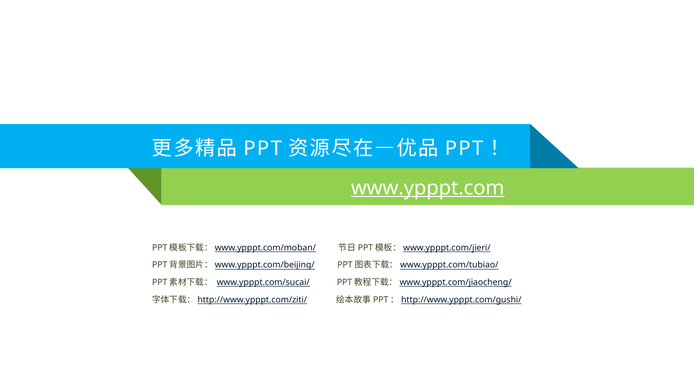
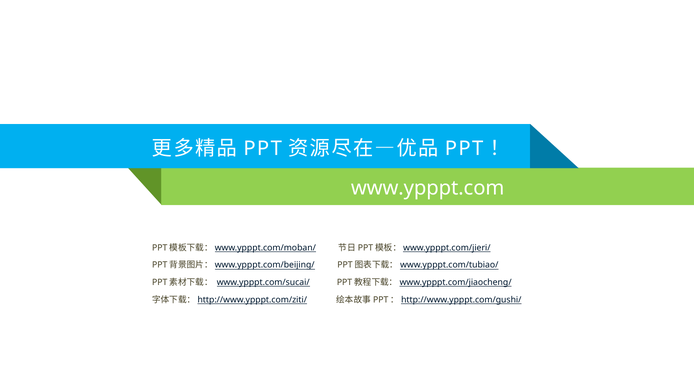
www.ypppt.com underline: present -> none
